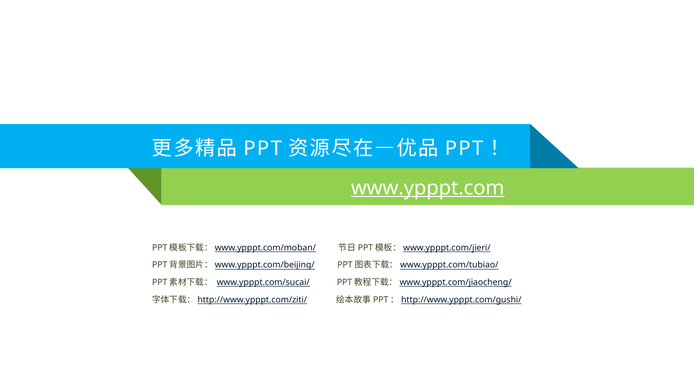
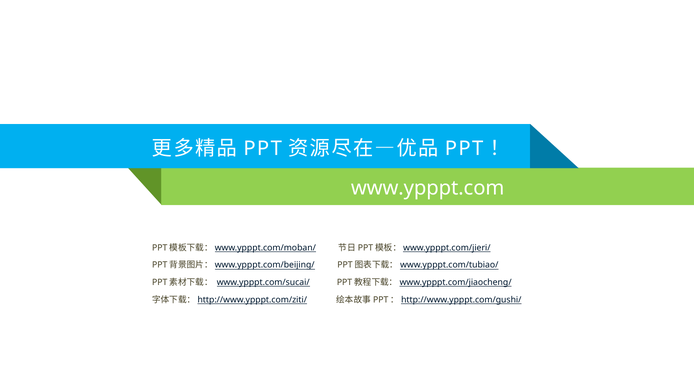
www.ypppt.com underline: present -> none
